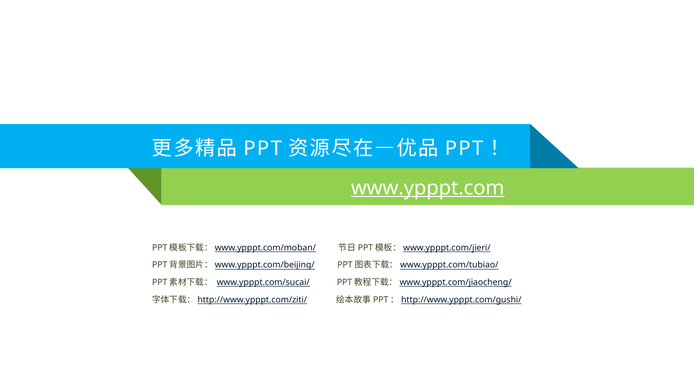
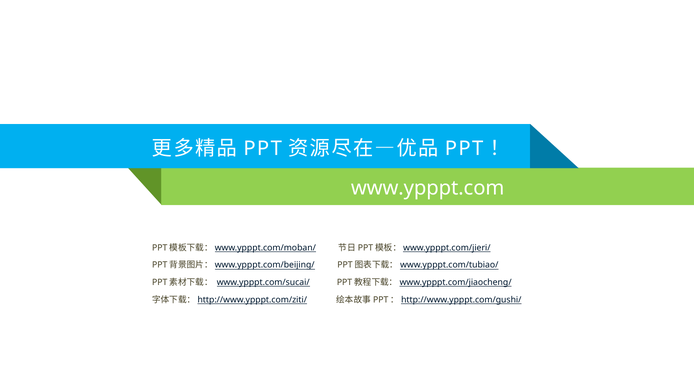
www.ypppt.com underline: present -> none
